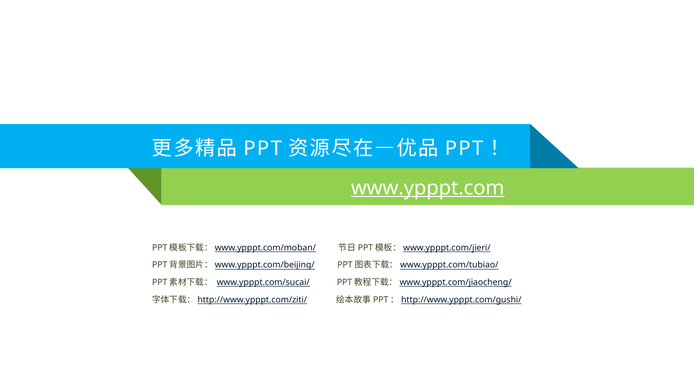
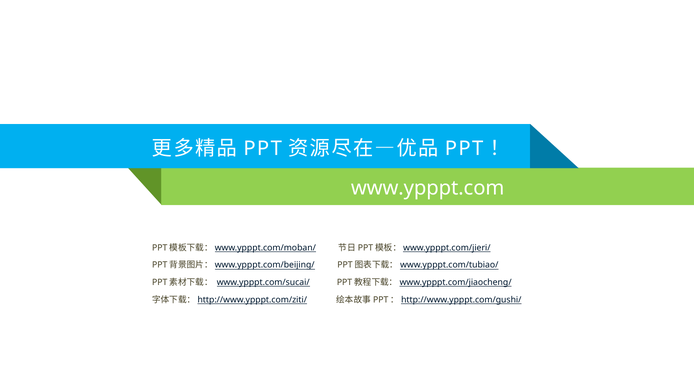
www.ypppt.com underline: present -> none
